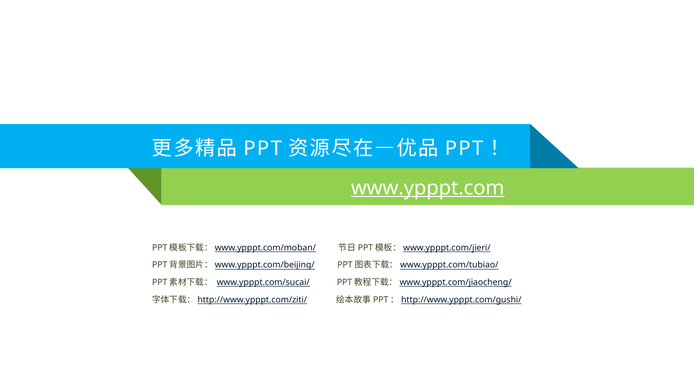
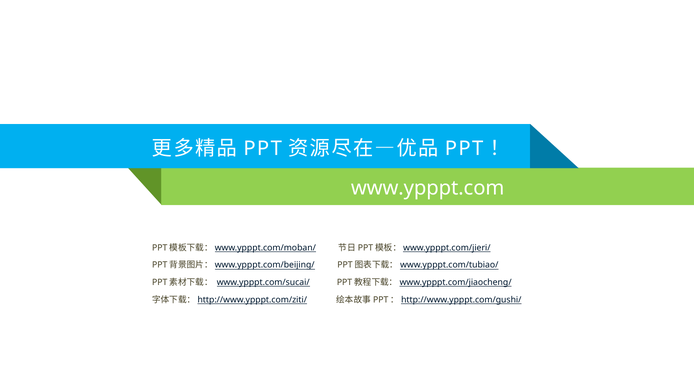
www.ypppt.com underline: present -> none
